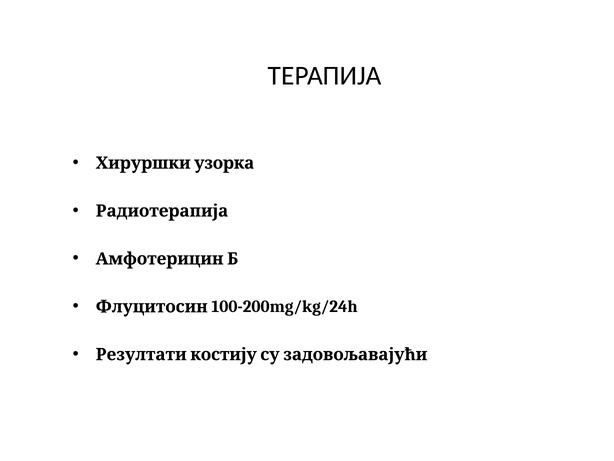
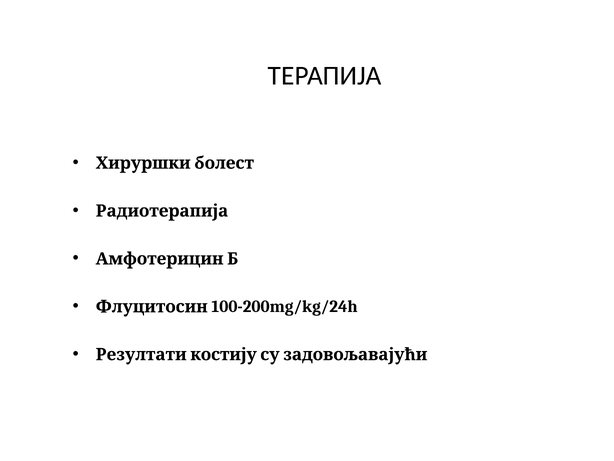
узорка: узорка -> болест
